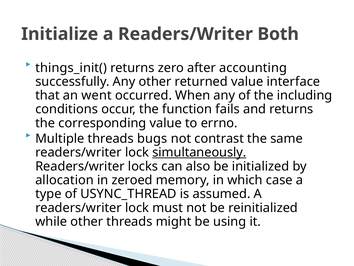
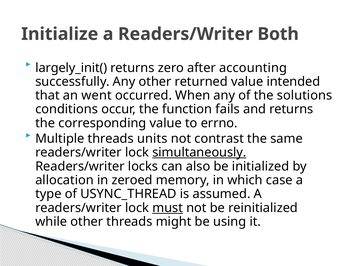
things_init(: things_init( -> largely_init(
interface: interface -> intended
including: including -> solutions
bugs: bugs -> units
must underline: none -> present
